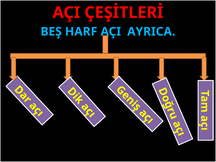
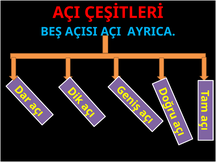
HARF: HARF -> AÇISI
